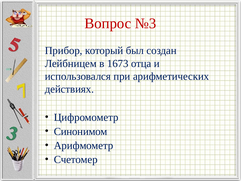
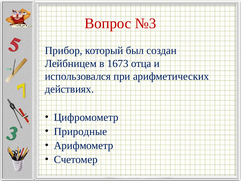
Синонимом: Синонимом -> Природные
